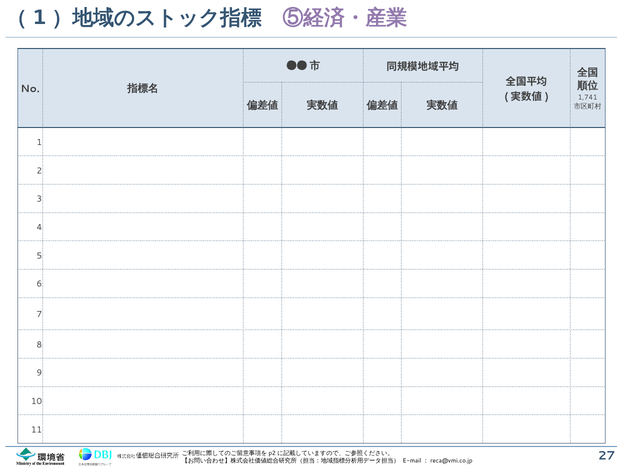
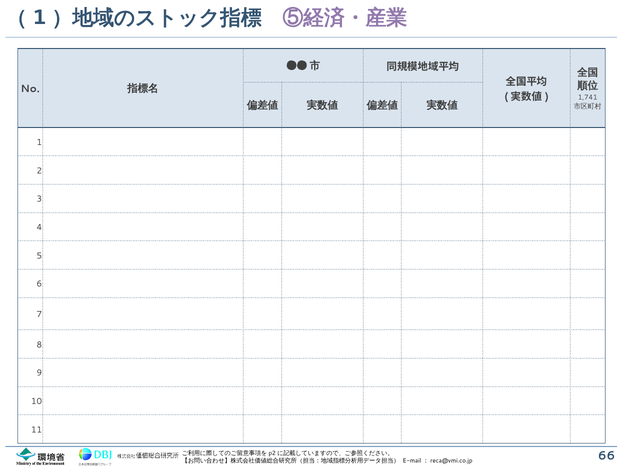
27: 27 -> 66
